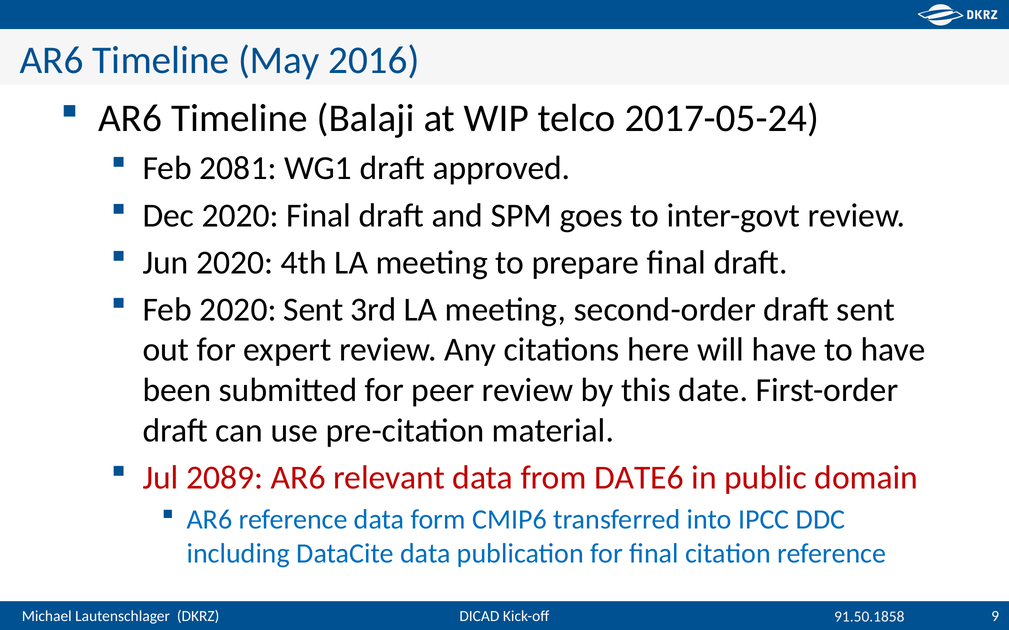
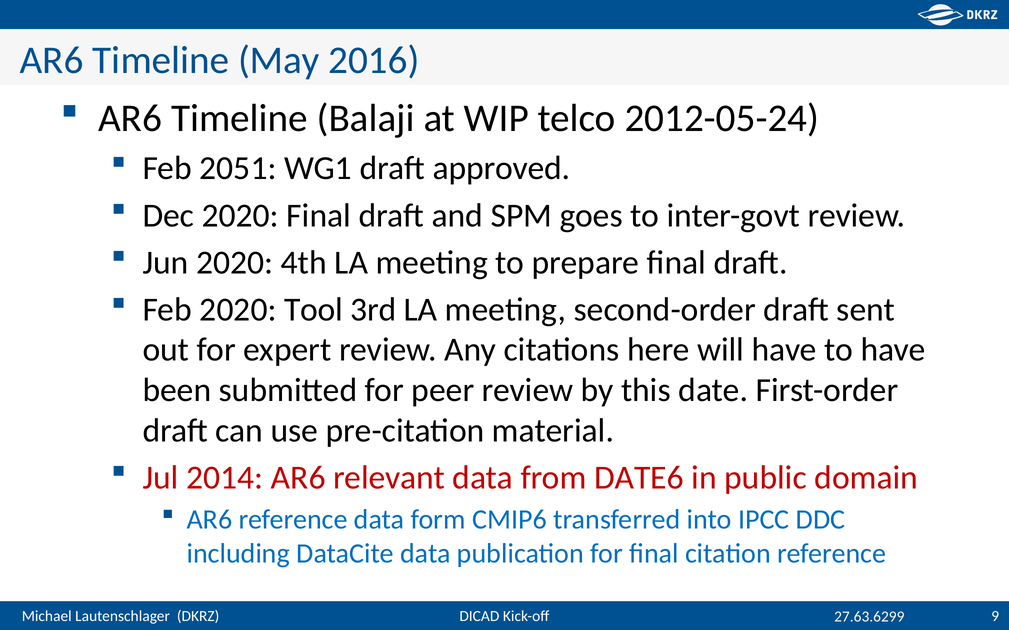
2017-05-24: 2017-05-24 -> 2012-05-24
2081: 2081 -> 2051
2020 Sent: Sent -> Tool
2089: 2089 -> 2014
91.50.1858: 91.50.1858 -> 27.63.6299
